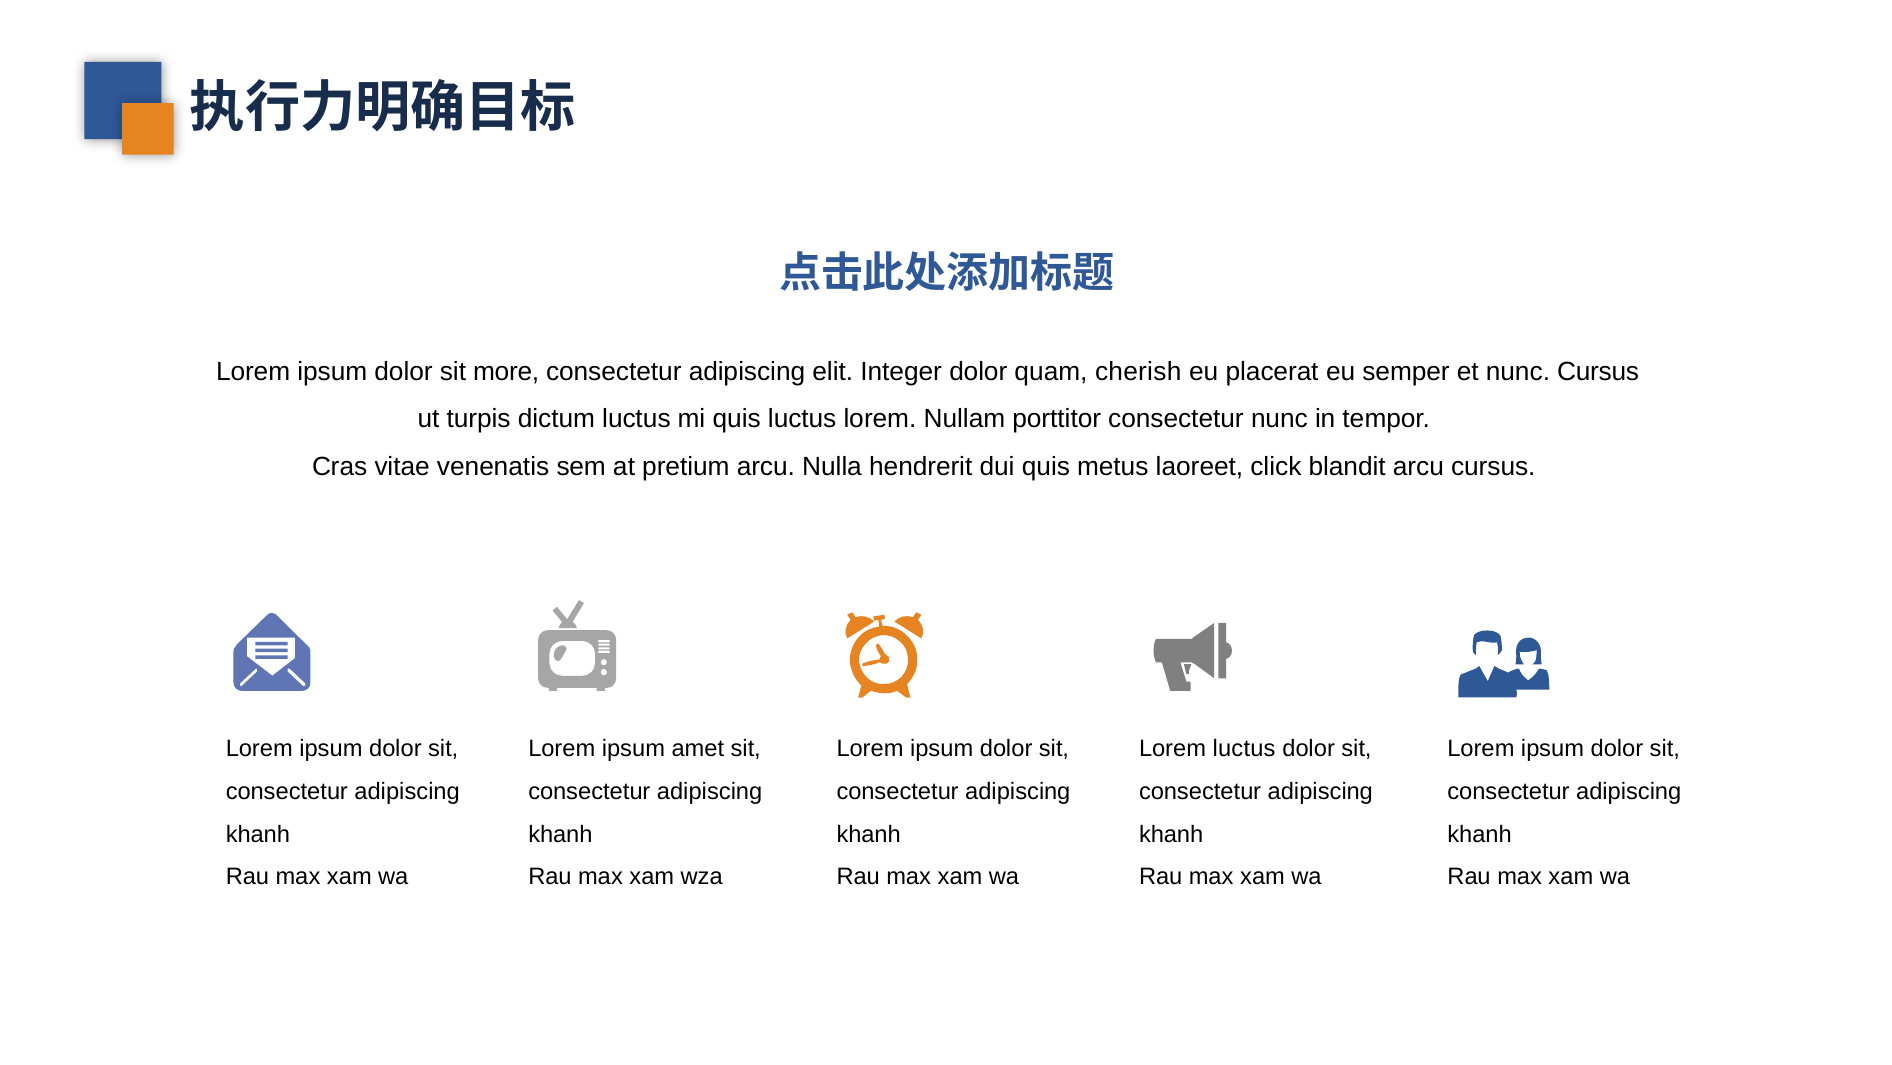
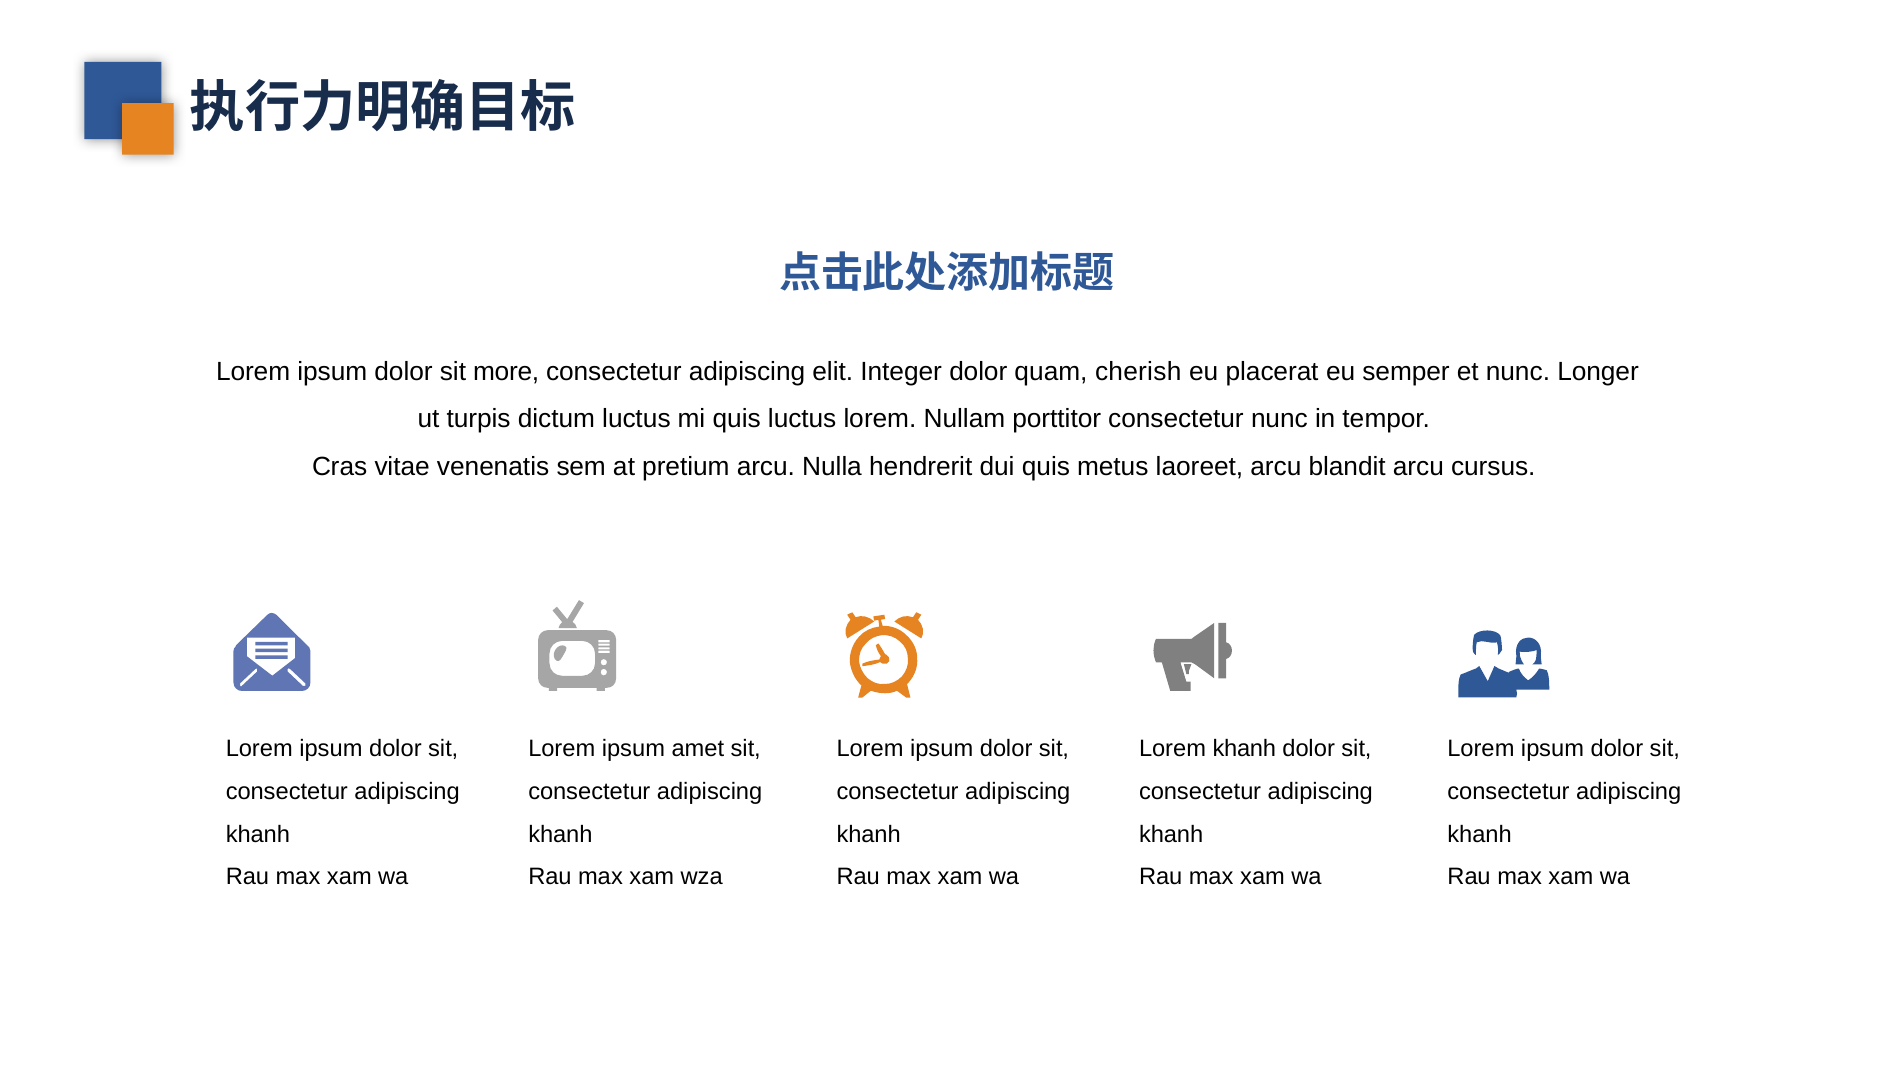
nunc Cursus: Cursus -> Longer
laoreet click: click -> arcu
Lorem luctus: luctus -> khanh
